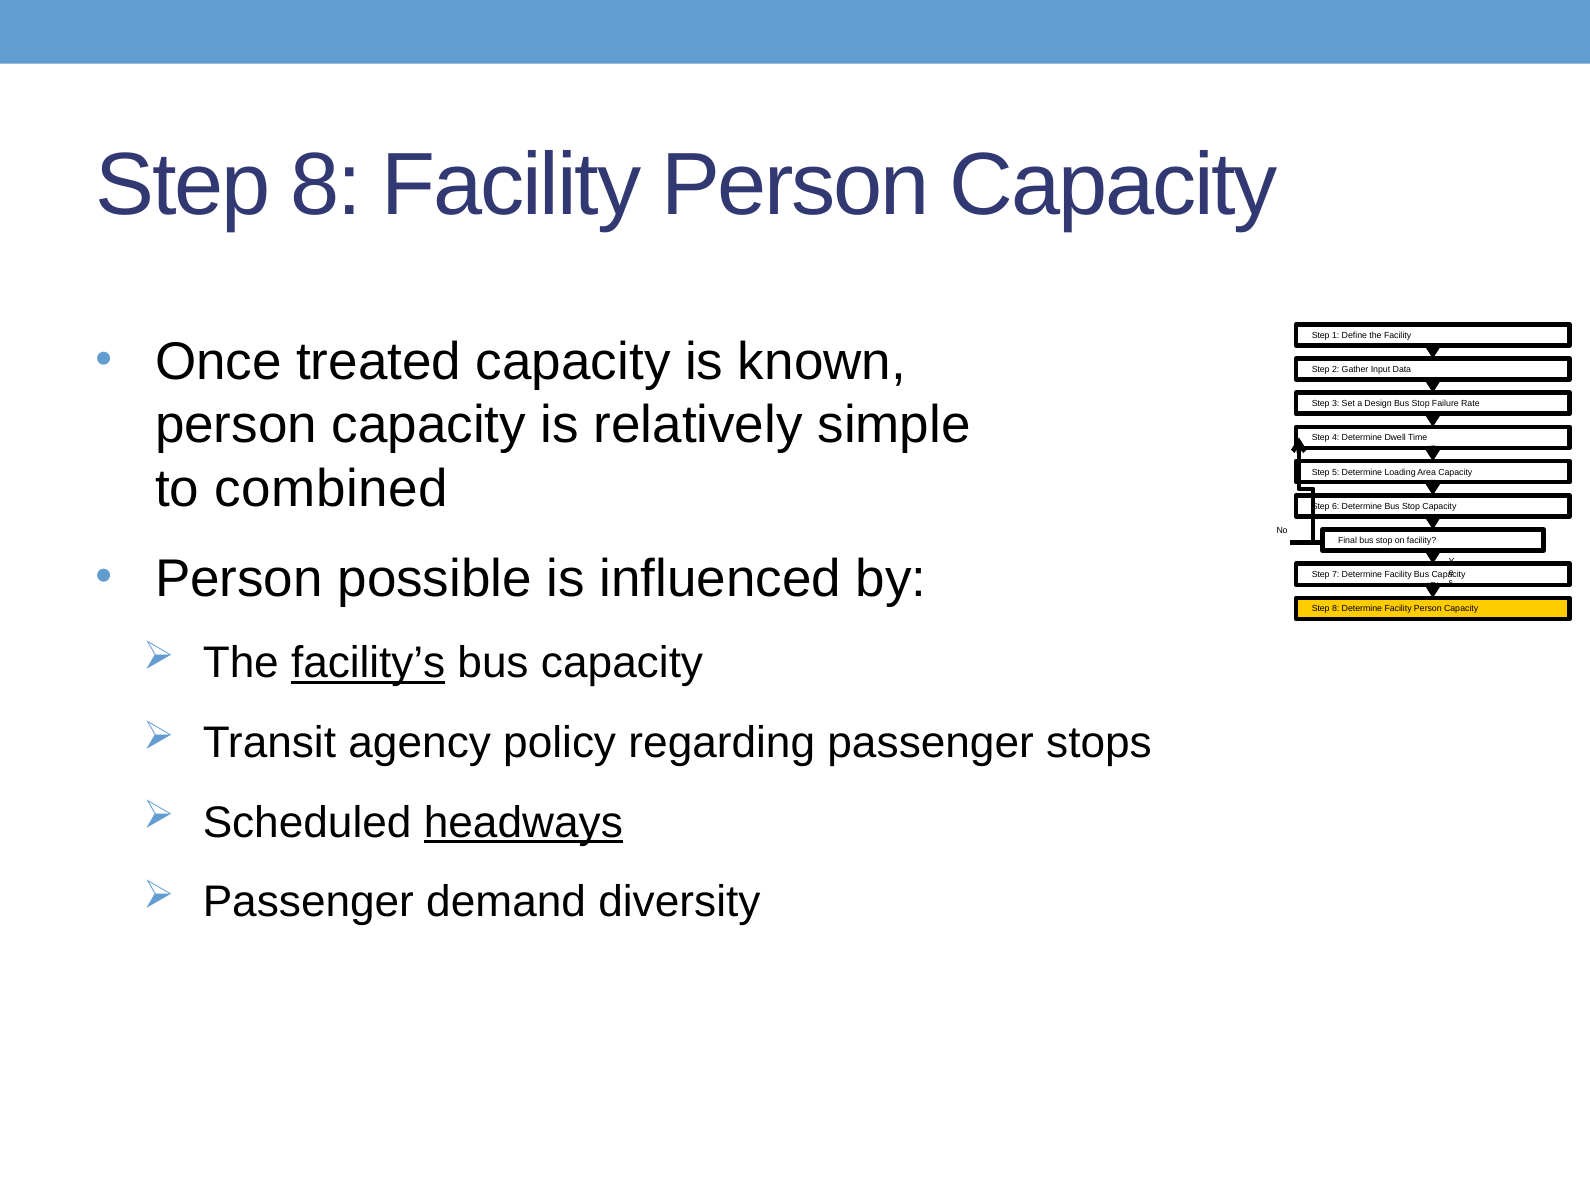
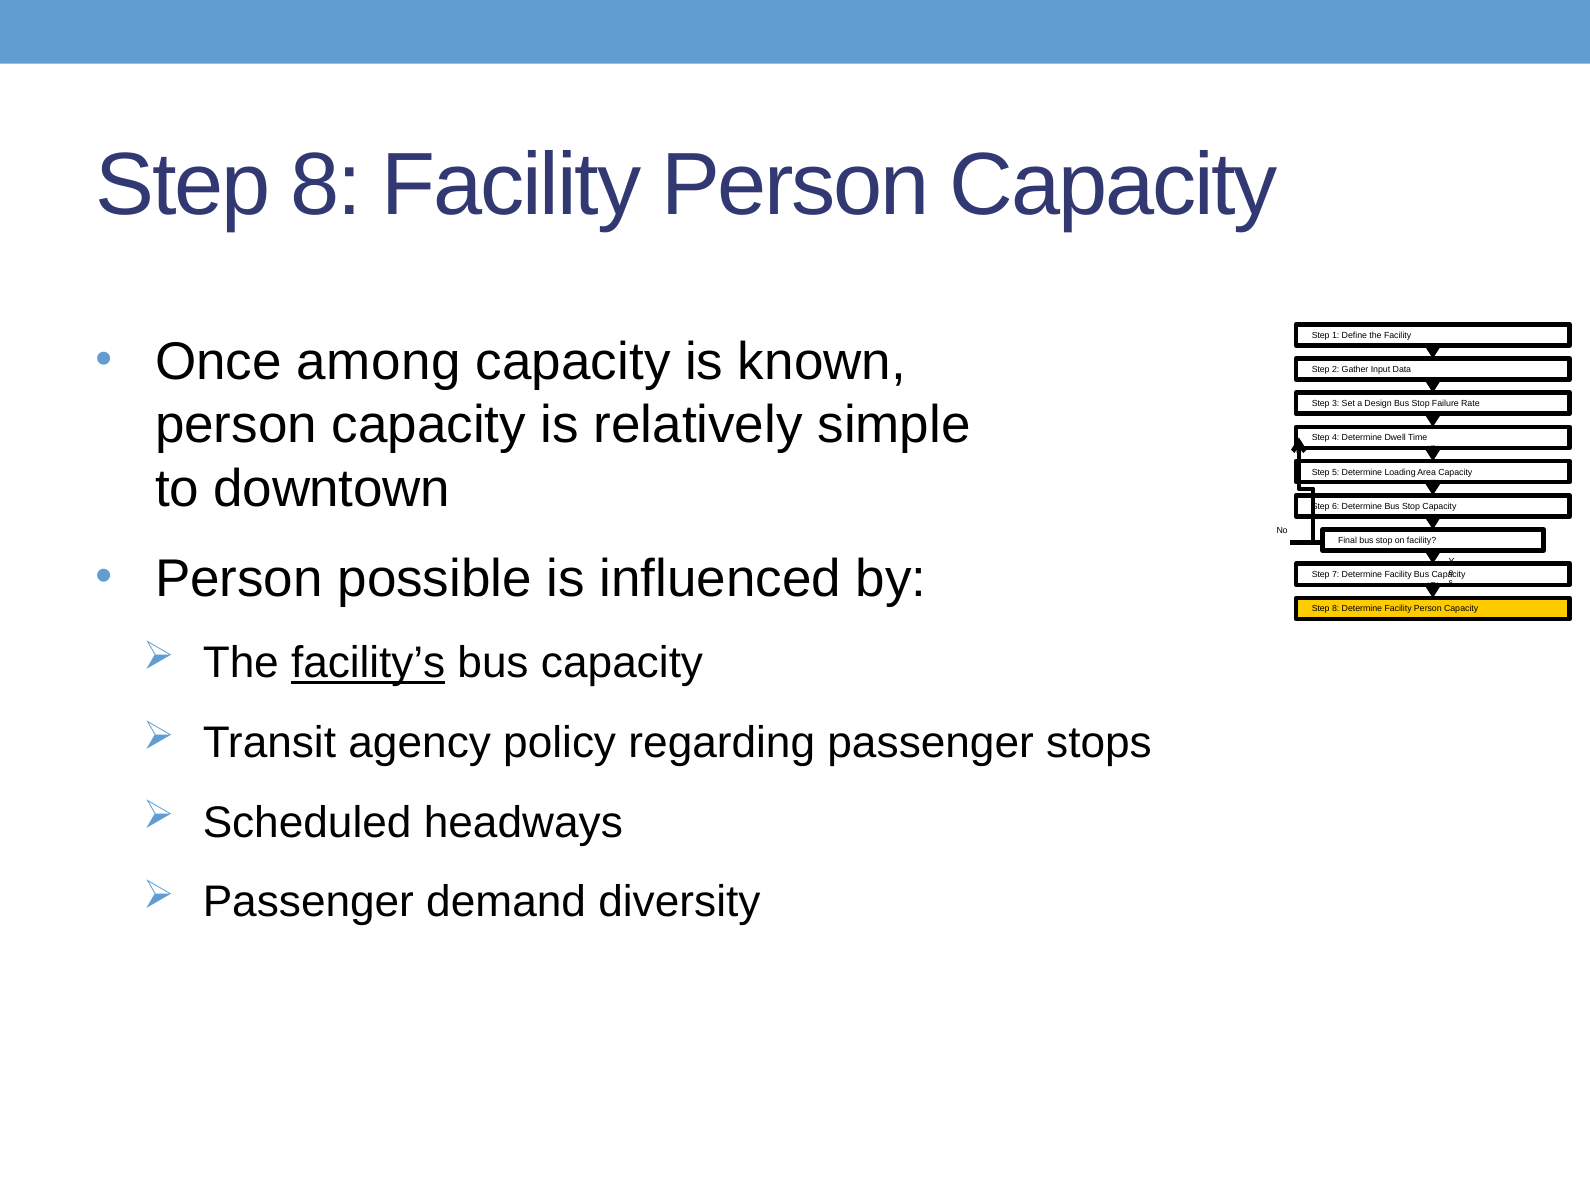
treated: treated -> among
combined: combined -> downtown
headways underline: present -> none
